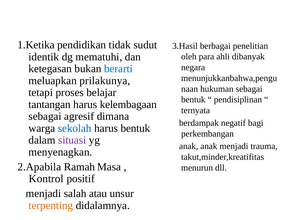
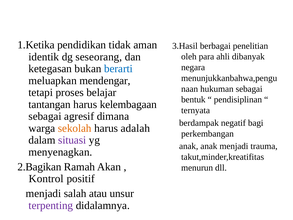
sudut: sudut -> aman
mematuhi: mematuhi -> seseorang
prilakunya: prilakunya -> mendengar
sekolah colour: blue -> orange
harus bentuk: bentuk -> adalah
2.Apabila: 2.Apabila -> 2.Bagikan
Masa: Masa -> Akan
terpenting colour: orange -> purple
